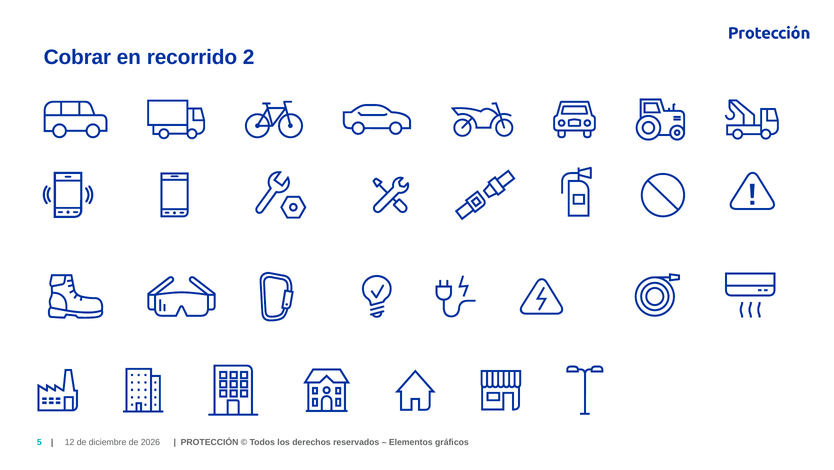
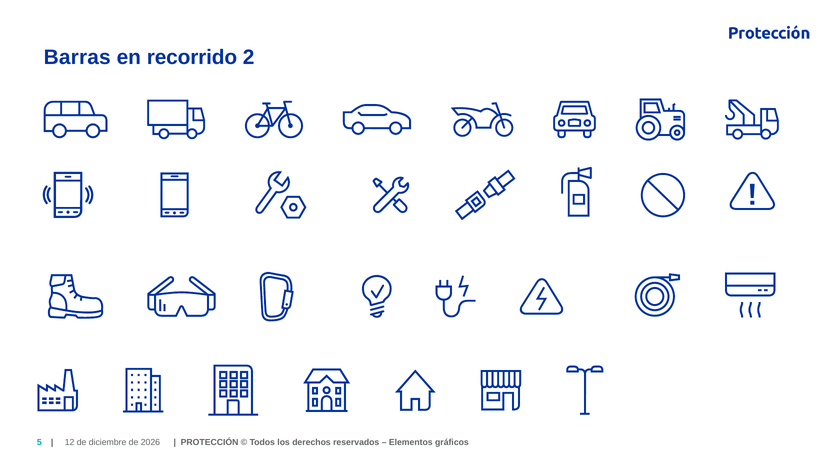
Cobrar: Cobrar -> Barras
